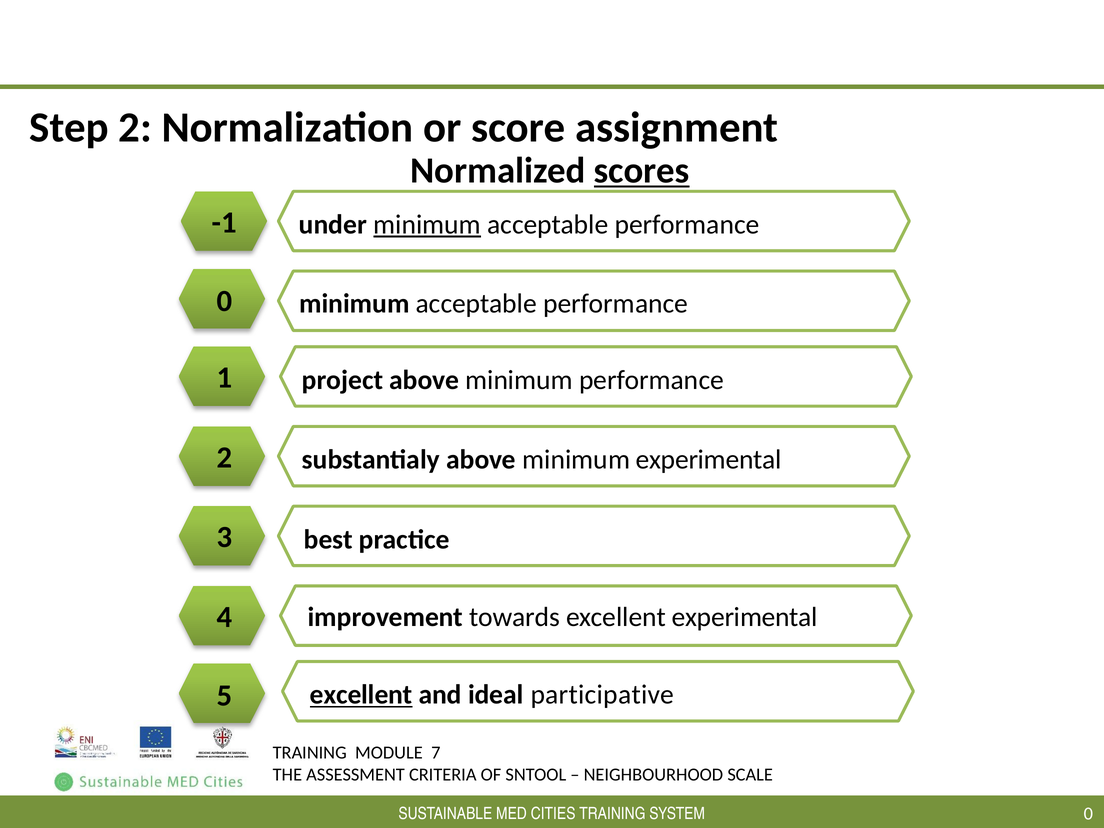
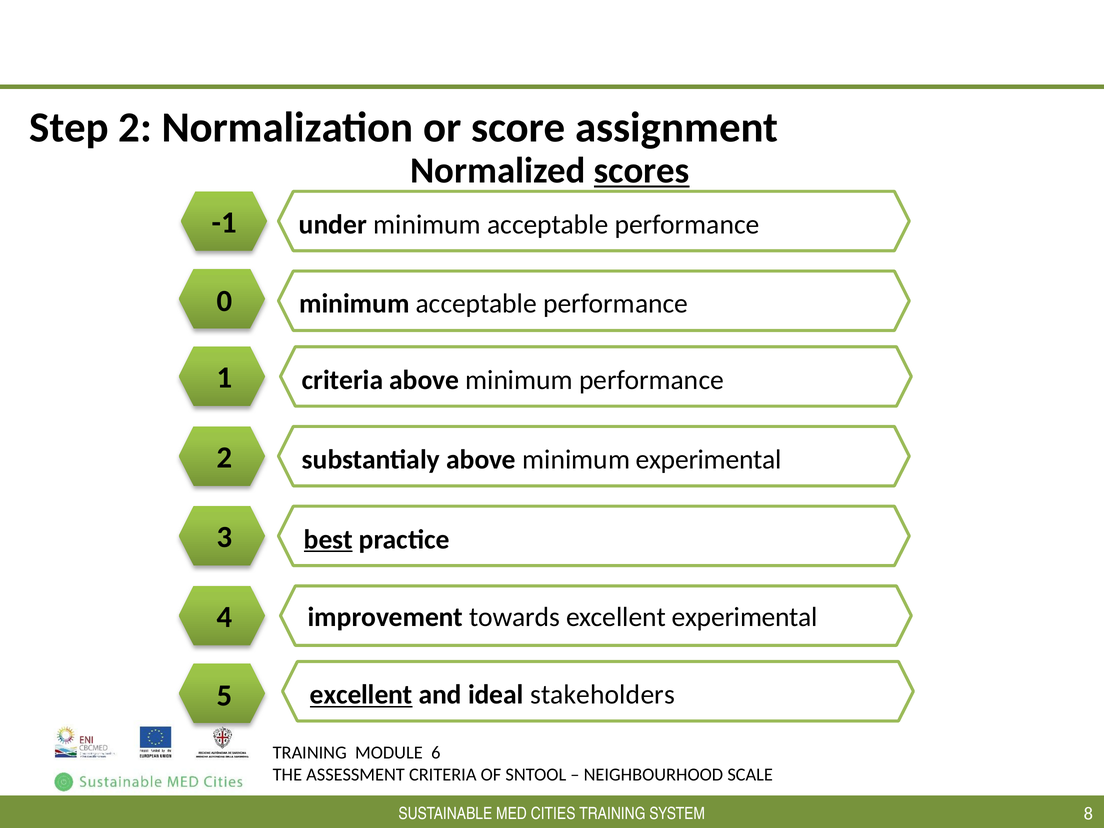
minimum at (427, 225) underline: present -> none
project at (342, 380): project -> criteria
best underline: none -> present
participative: participative -> stakeholders
7: 7 -> 6
0 at (1088, 814): 0 -> 8
